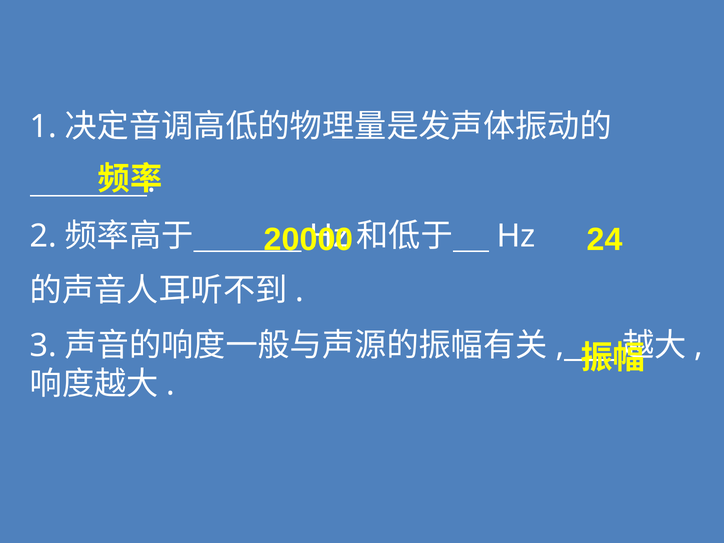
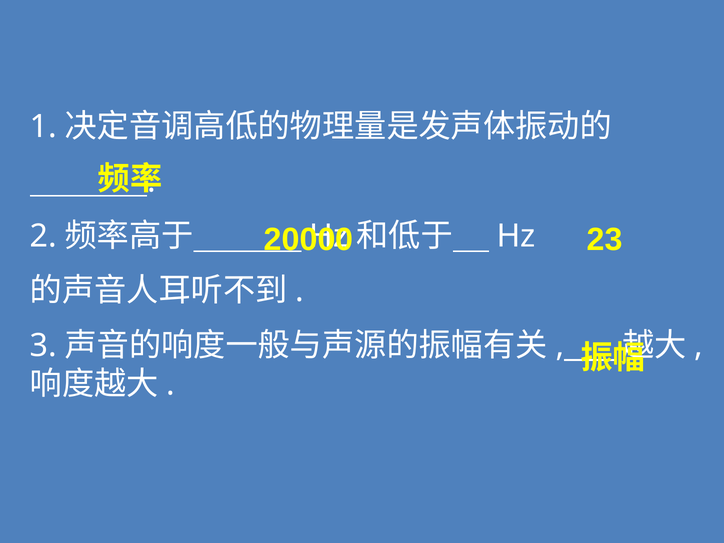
24: 24 -> 23
